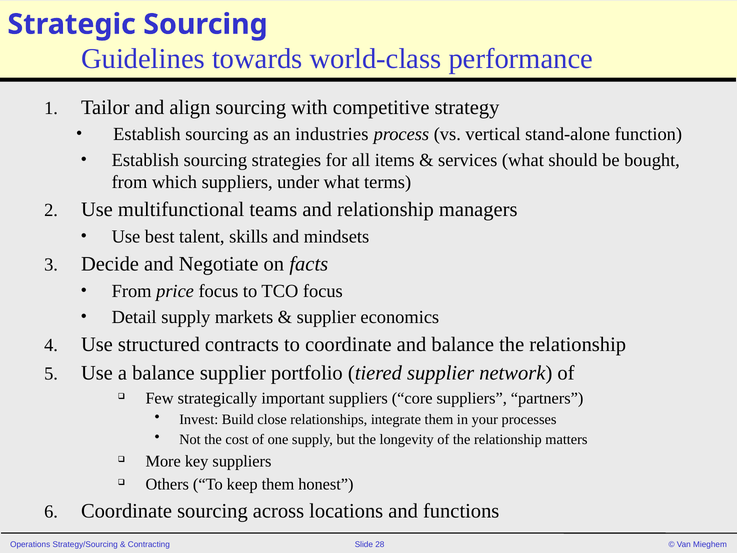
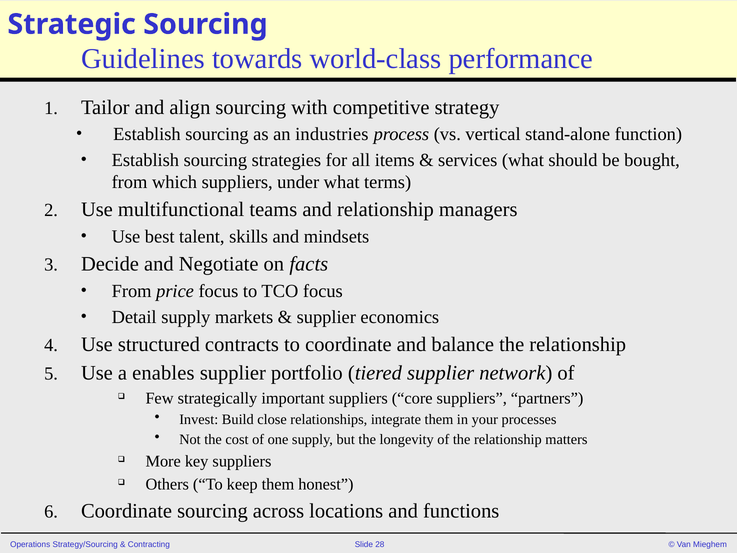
a balance: balance -> enables
